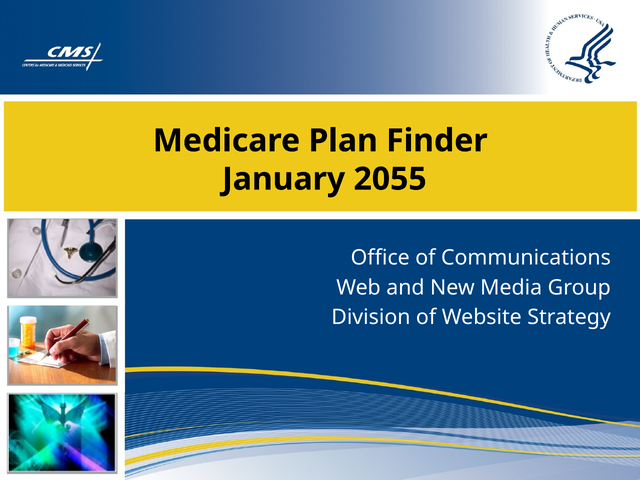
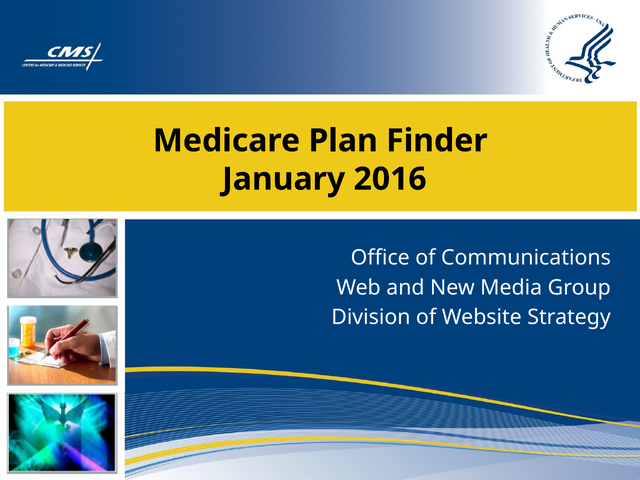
2055: 2055 -> 2016
